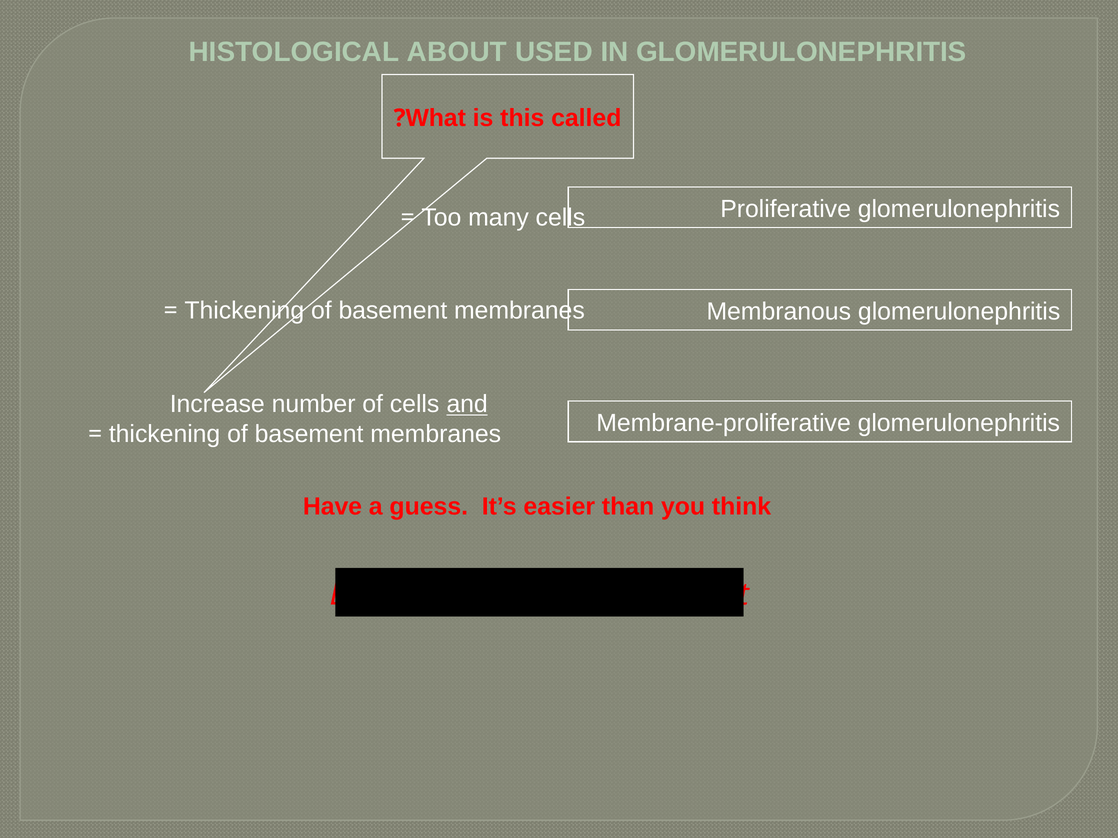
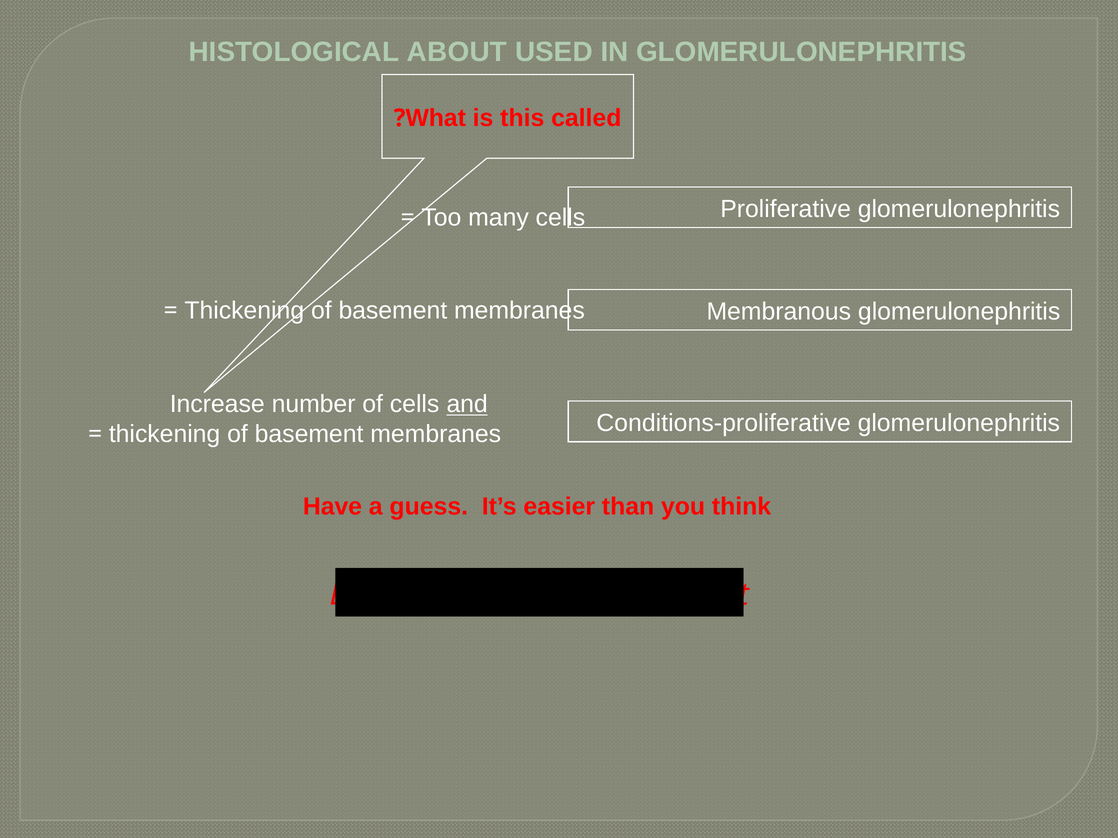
Membrane-proliferative: Membrane-proliferative -> Conditions-proliferative
